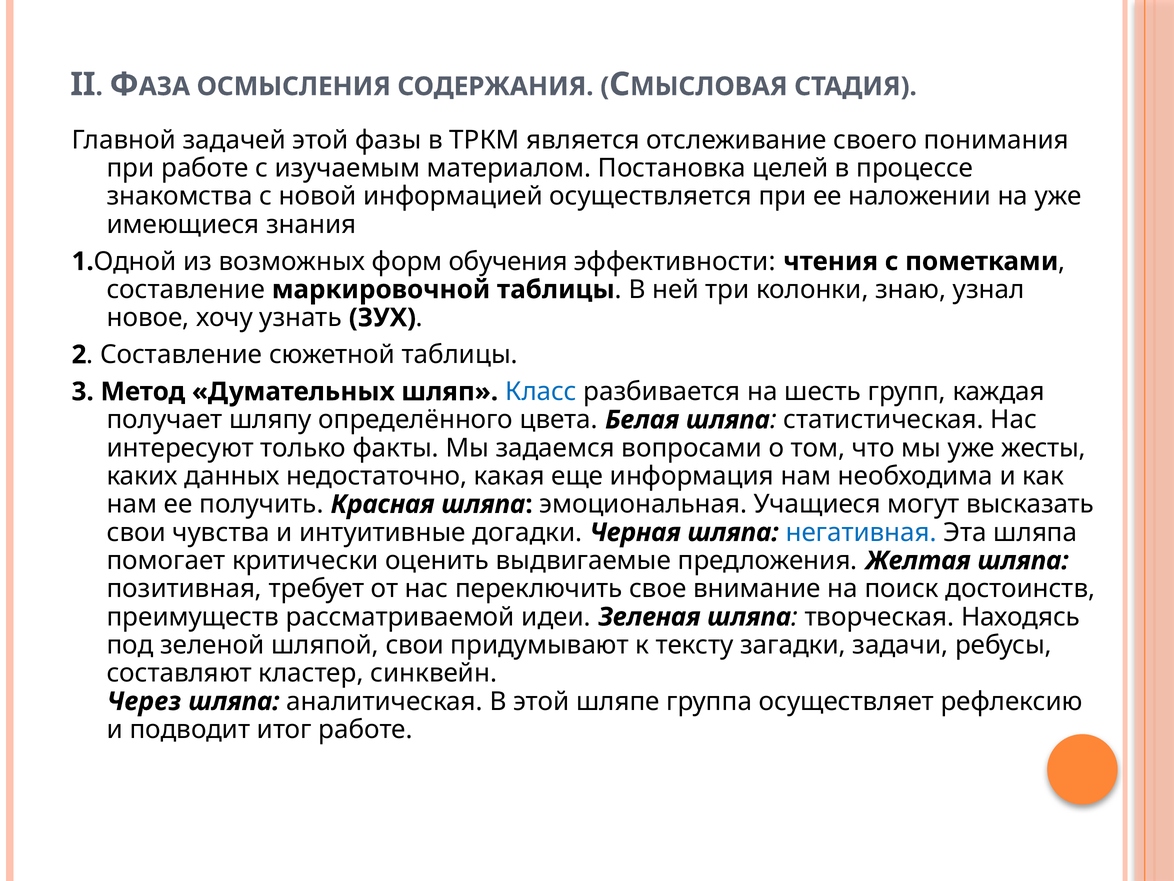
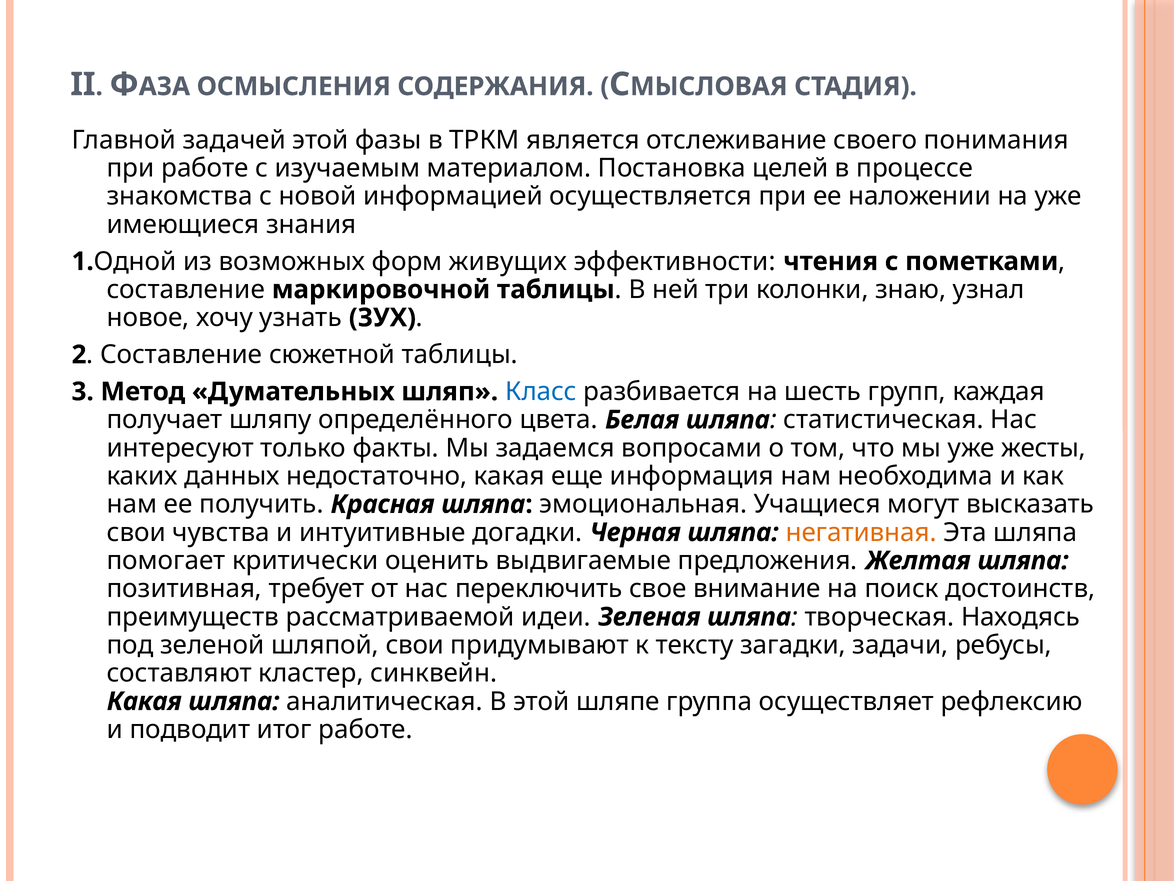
обучения: обучения -> живущих
негативная colour: blue -> orange
Через at (144, 701): Через -> Какая
